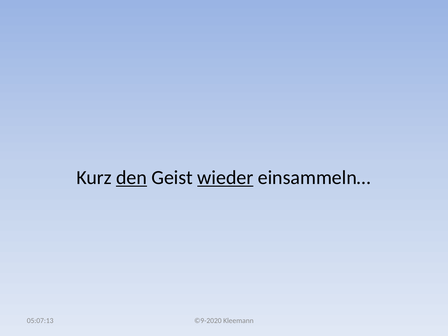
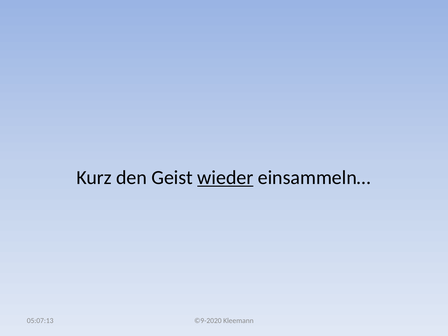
den underline: present -> none
